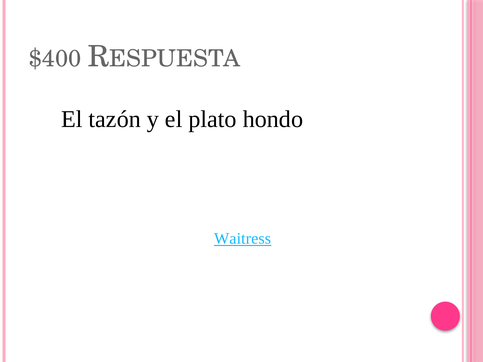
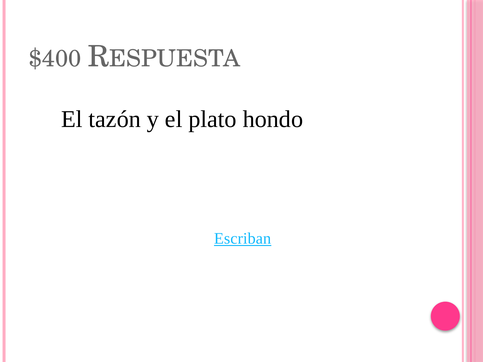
Waitress: Waitress -> Escriban
